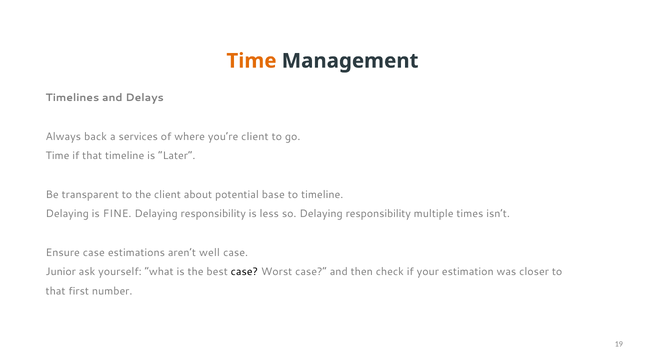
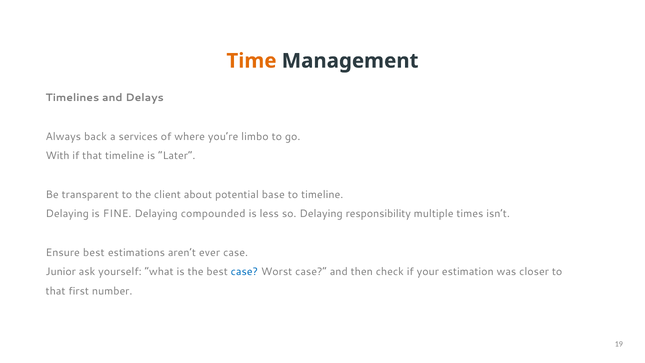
you’re client: client -> limbo
Time at (58, 156): Time -> With
FINE Delaying responsibility: responsibility -> compounded
Ensure case: case -> best
well: well -> ever
case at (244, 272) colour: black -> blue
